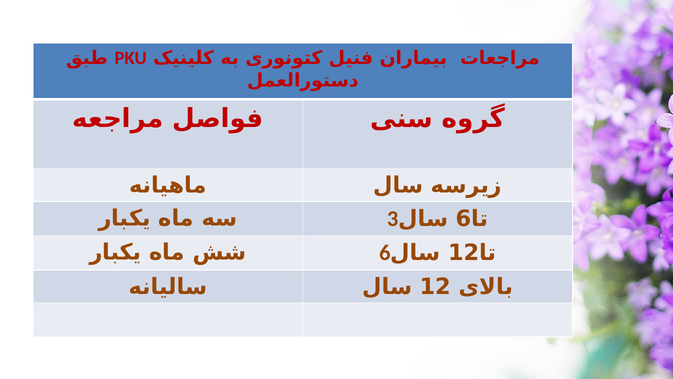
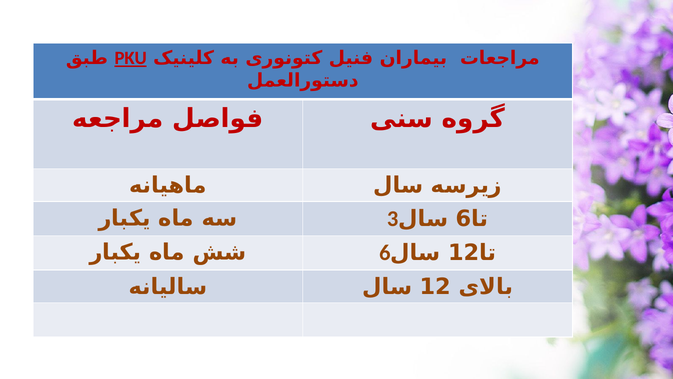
PKU underline: none -> present
